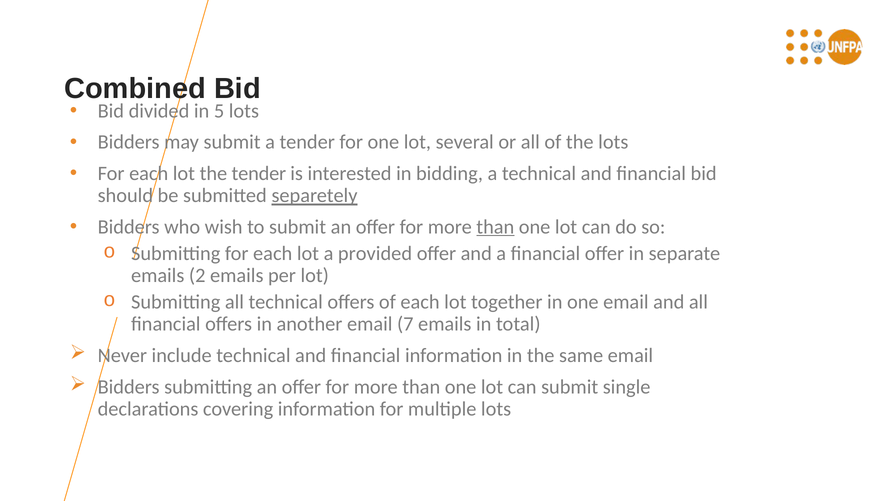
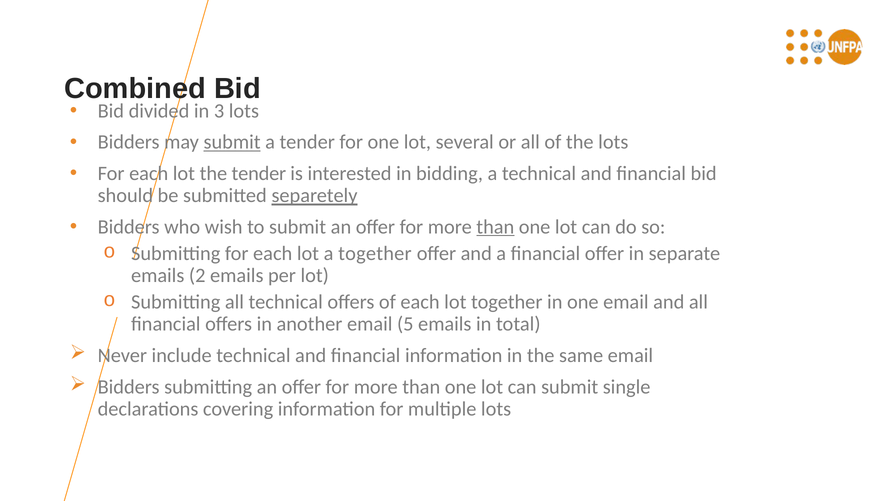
5: 5 -> 3
submit at (232, 142) underline: none -> present
a provided: provided -> together
7: 7 -> 5
